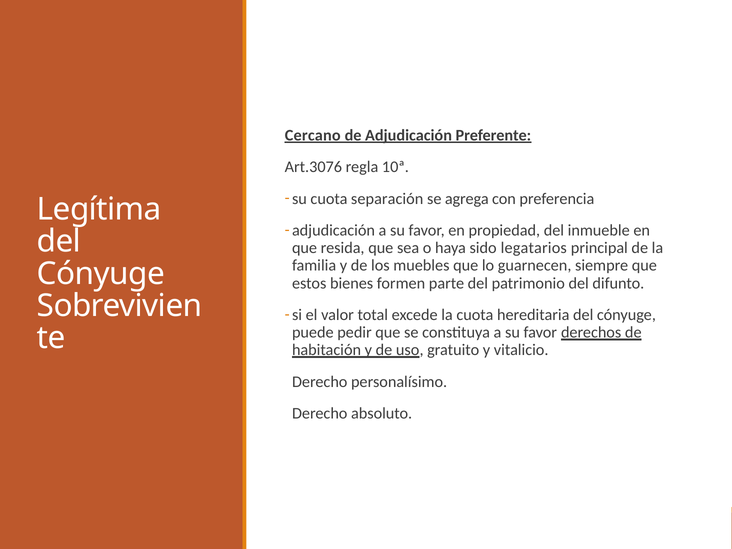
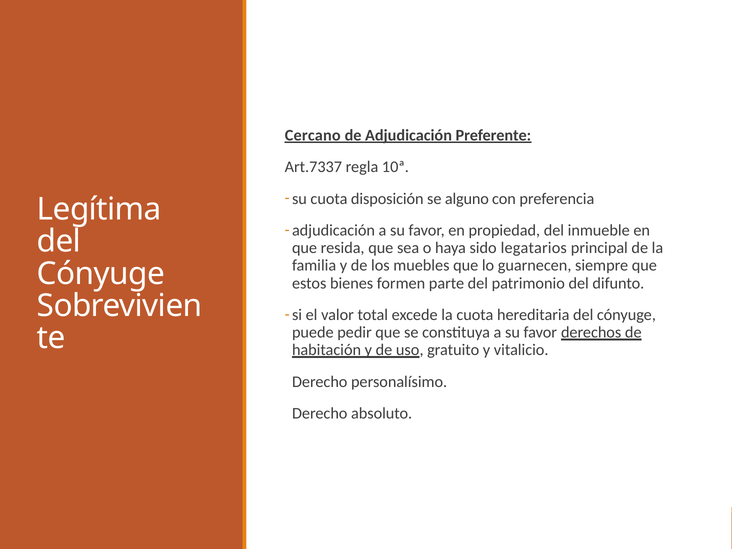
Art.3076: Art.3076 -> Art.7337
separación: separación -> disposición
agrega: agrega -> alguno
